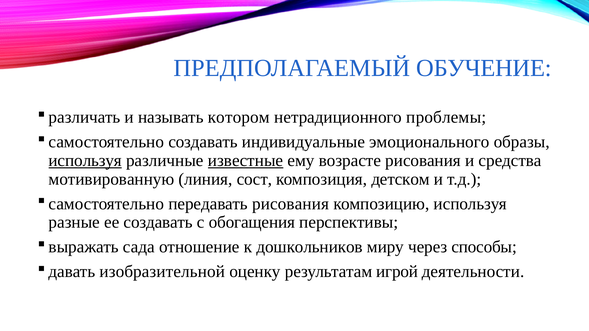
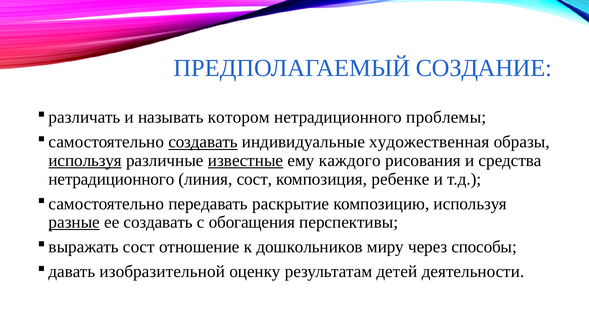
ОБУЧЕНИЕ: ОБУЧЕНИЕ -> СОЗДАНИЕ
создавать at (203, 142) underline: none -> present
эмоционального: эмоционального -> художественная
возрасте: возрасте -> каждого
мотивированную at (111, 179): мотивированную -> нетрадиционного
детском: детском -> ребенке
передавать рисования: рисования -> раскрытие
разные underline: none -> present
сада at (139, 247): сада -> сост
игрой: игрой -> детей
